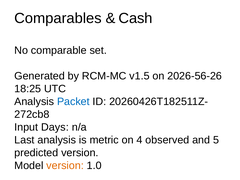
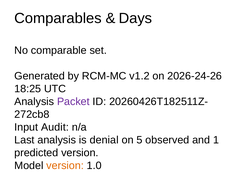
Cash: Cash -> Days
v1.5: v1.5 -> v1.2
2026-56-26: 2026-56-26 -> 2026-24-26
Packet colour: blue -> purple
Days: Days -> Audit
metric: metric -> denial
4: 4 -> 5
5: 5 -> 1
